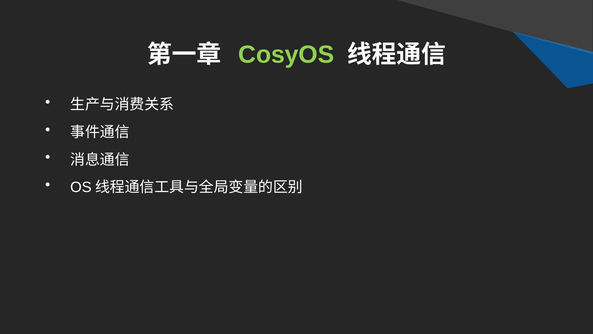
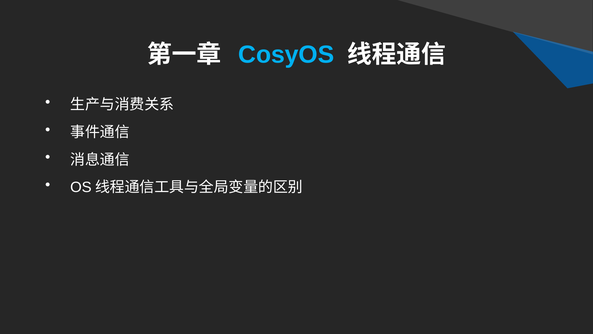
CosyOS colour: light green -> light blue
